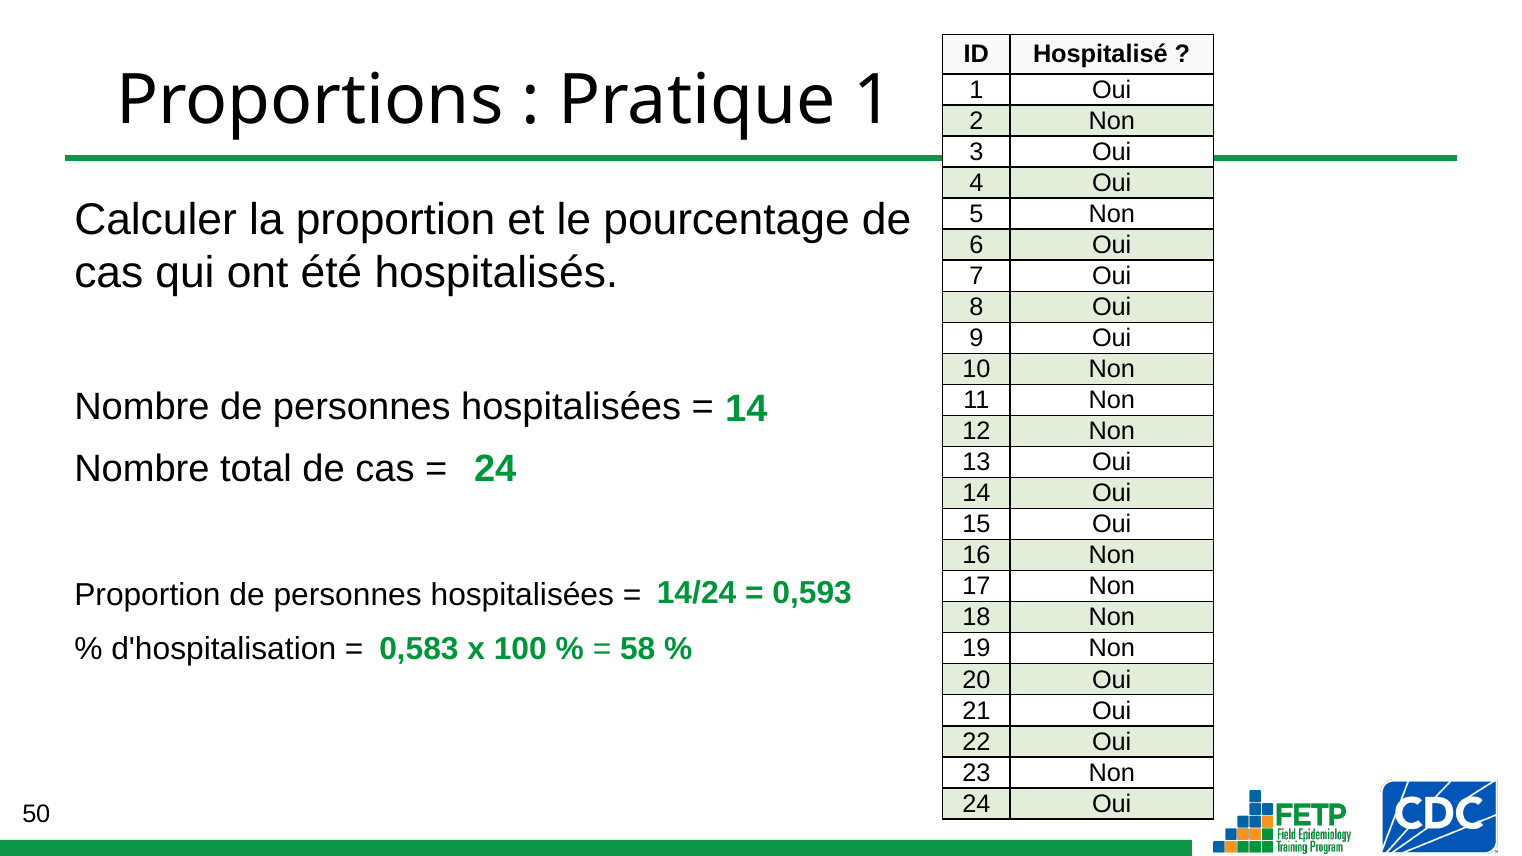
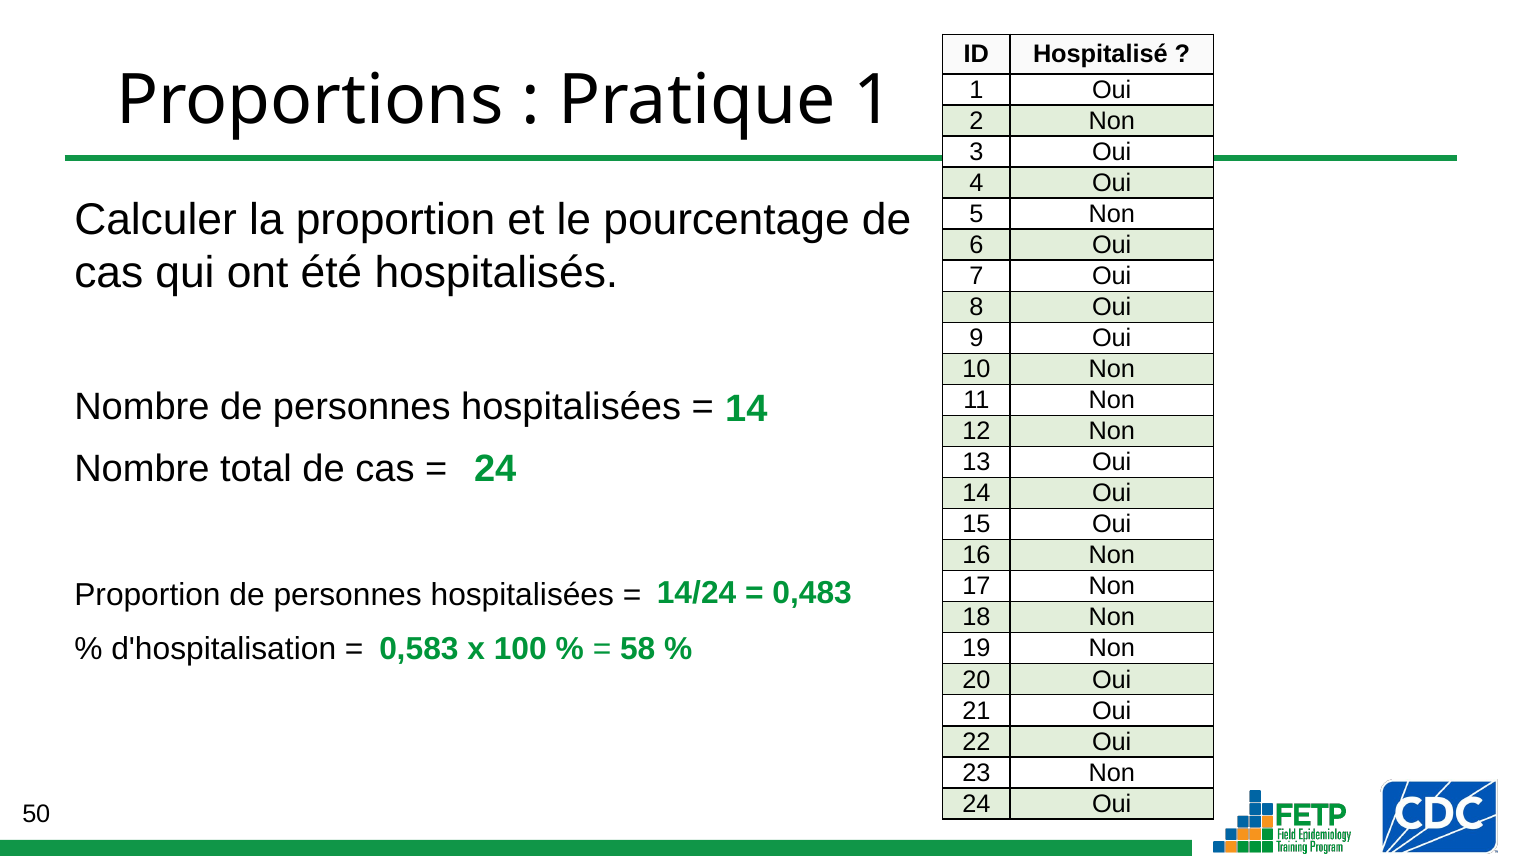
0,593: 0,593 -> 0,483
